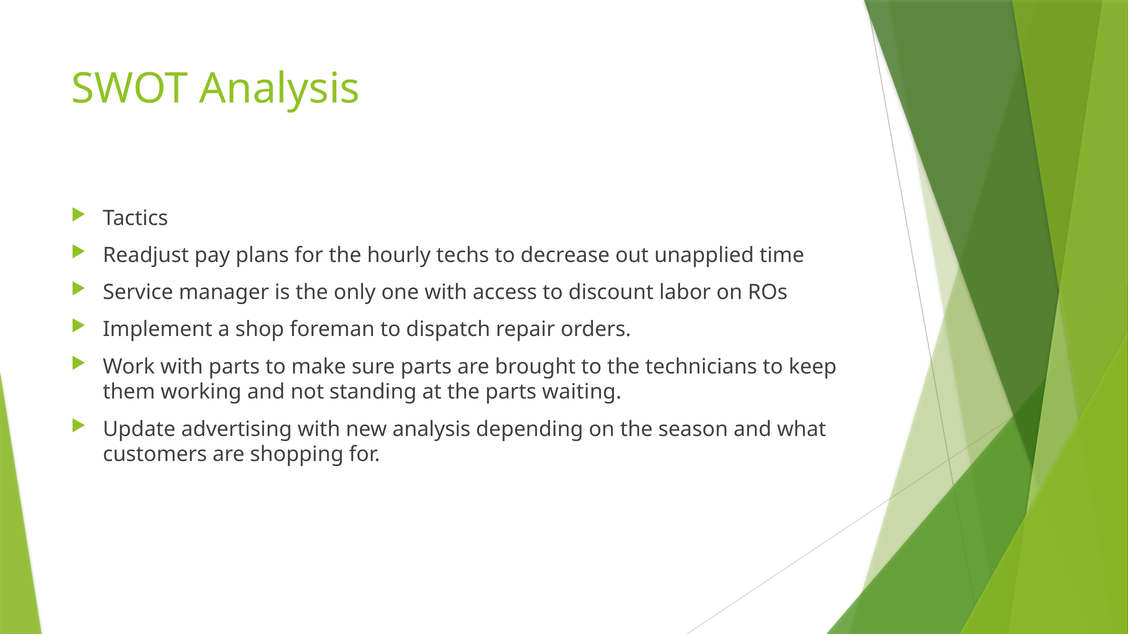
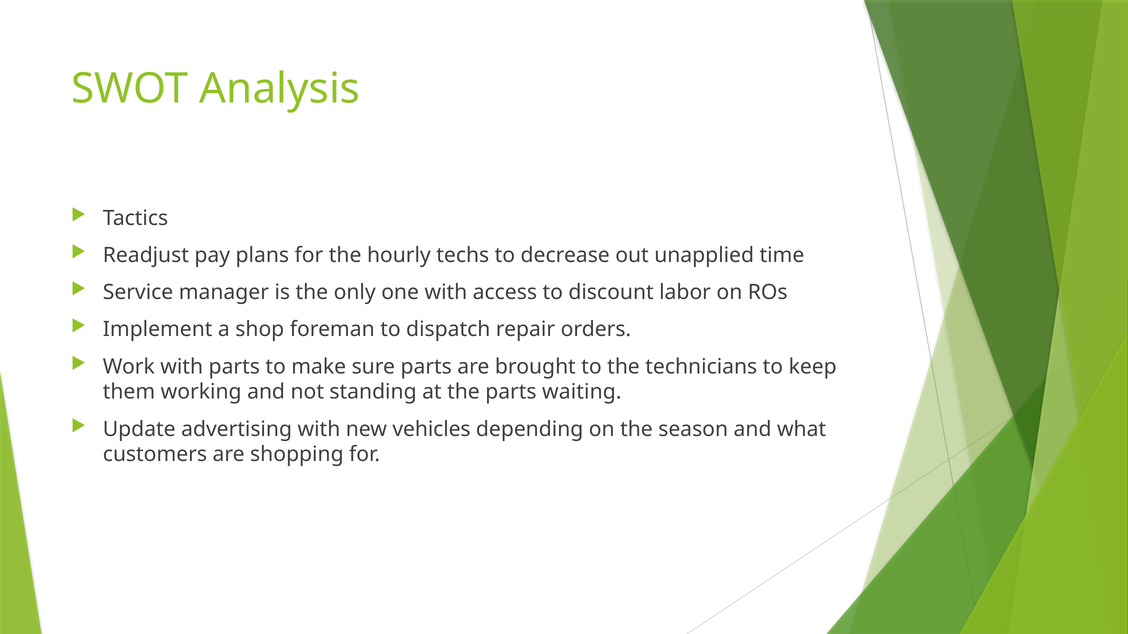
new analysis: analysis -> vehicles
